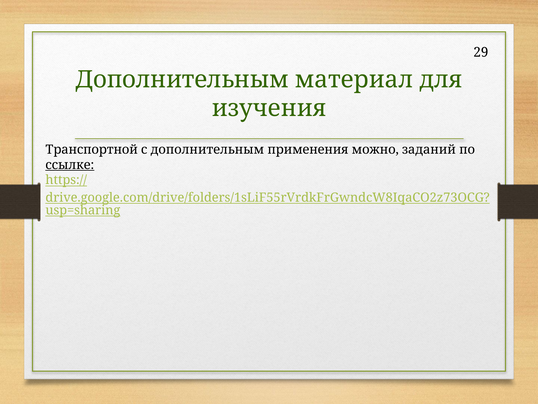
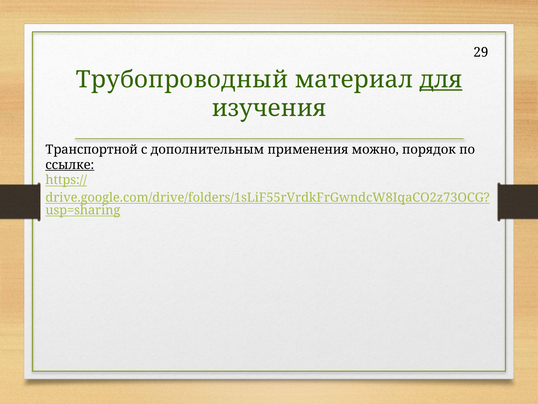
Дополнительным at (182, 80): Дополнительным -> Трубопроводный
для underline: none -> present
заданий: заданий -> порядок
